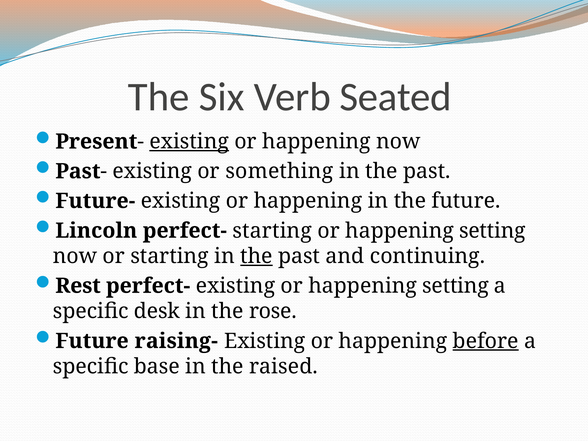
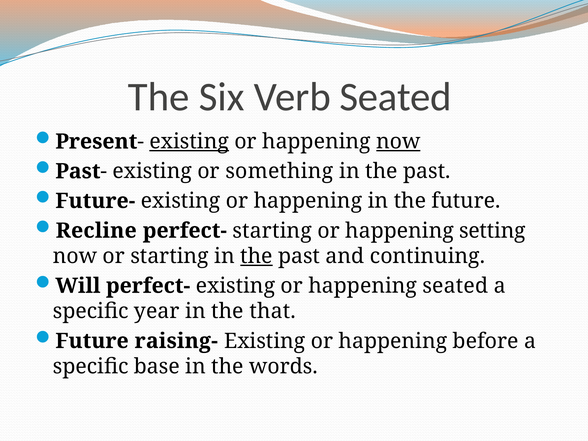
now at (398, 142) underline: none -> present
Lincoln: Lincoln -> Recline
Rest: Rest -> Will
existing or happening setting: setting -> seated
desk: desk -> year
rose: rose -> that
before underline: present -> none
raised: raised -> words
